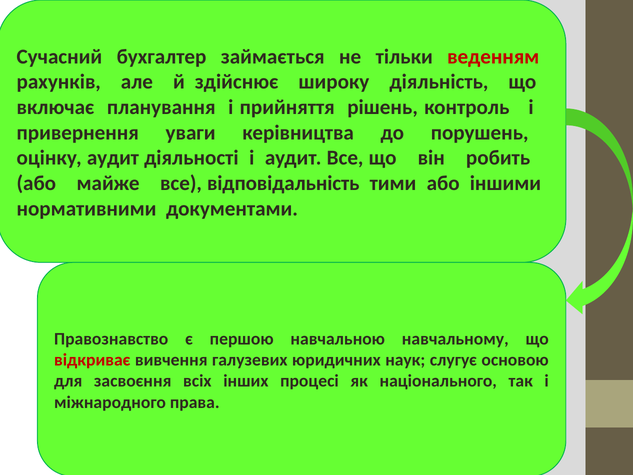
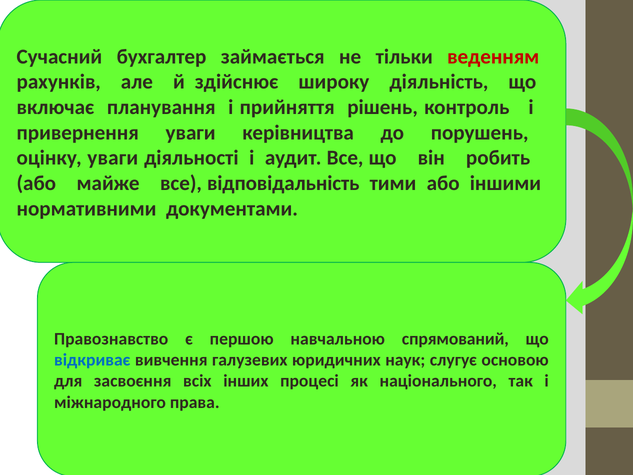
оцінку аудит: аудит -> уваги
навчальному: навчальному -> спрямований
відкриває colour: red -> blue
